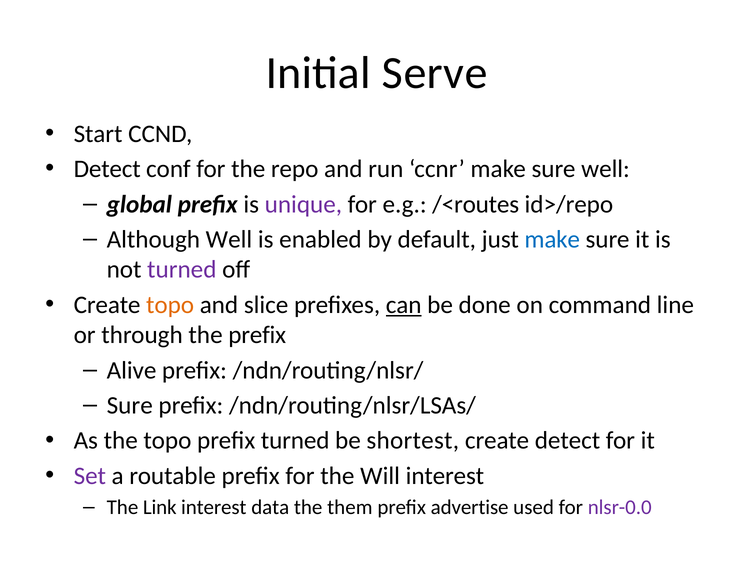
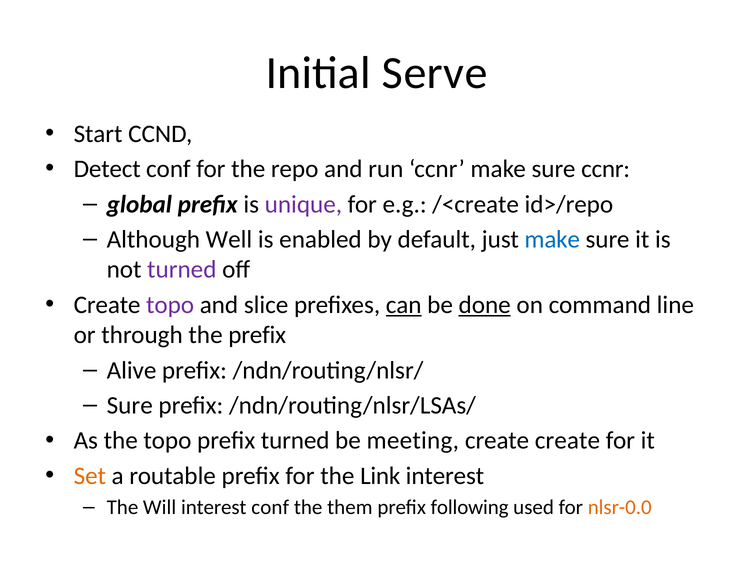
sure well: well -> ccnr
/<routes: /<routes -> /<create
topo at (170, 305) colour: orange -> purple
done underline: none -> present
shortest: shortest -> meeting
create detect: detect -> create
Set colour: purple -> orange
Will: Will -> Link
Link: Link -> Will
interest data: data -> conf
advertise: advertise -> following
nlsr-0.0 colour: purple -> orange
